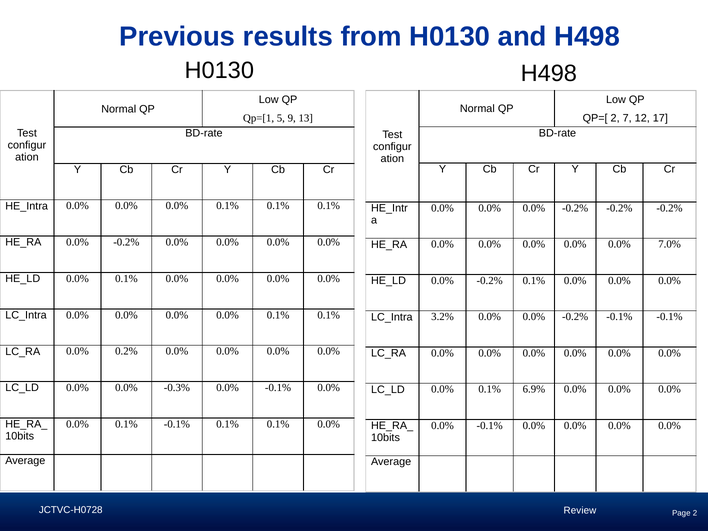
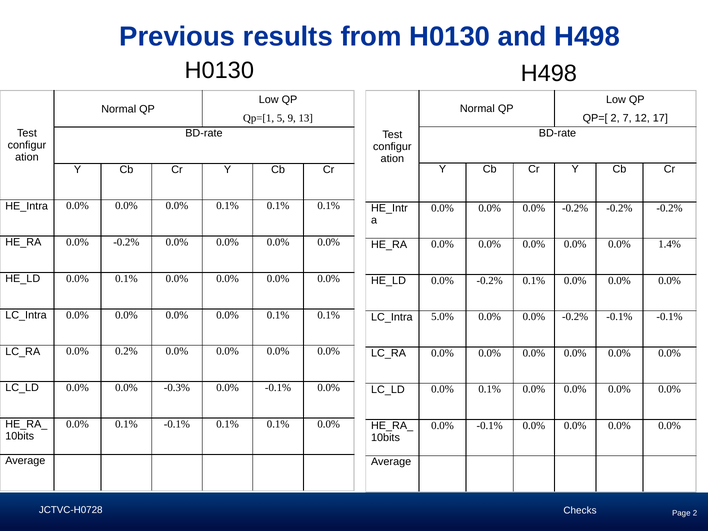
7.0%: 7.0% -> 1.4%
3.2%: 3.2% -> 5.0%
6.9% at (534, 389): 6.9% -> 0.0%
Review: Review -> Checks
